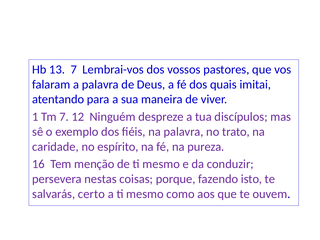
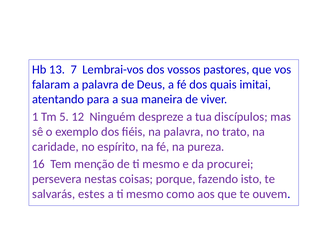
Tm 7: 7 -> 5
conduzir: conduzir -> procurei
certo: certo -> estes
